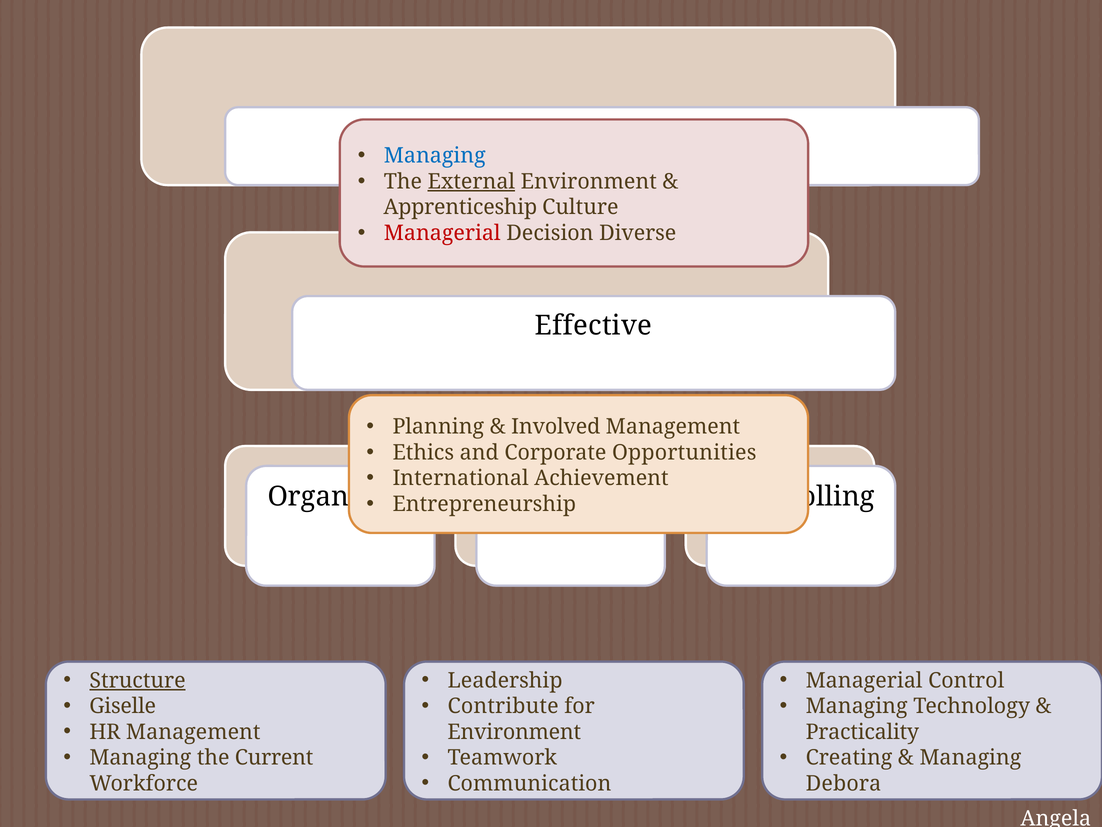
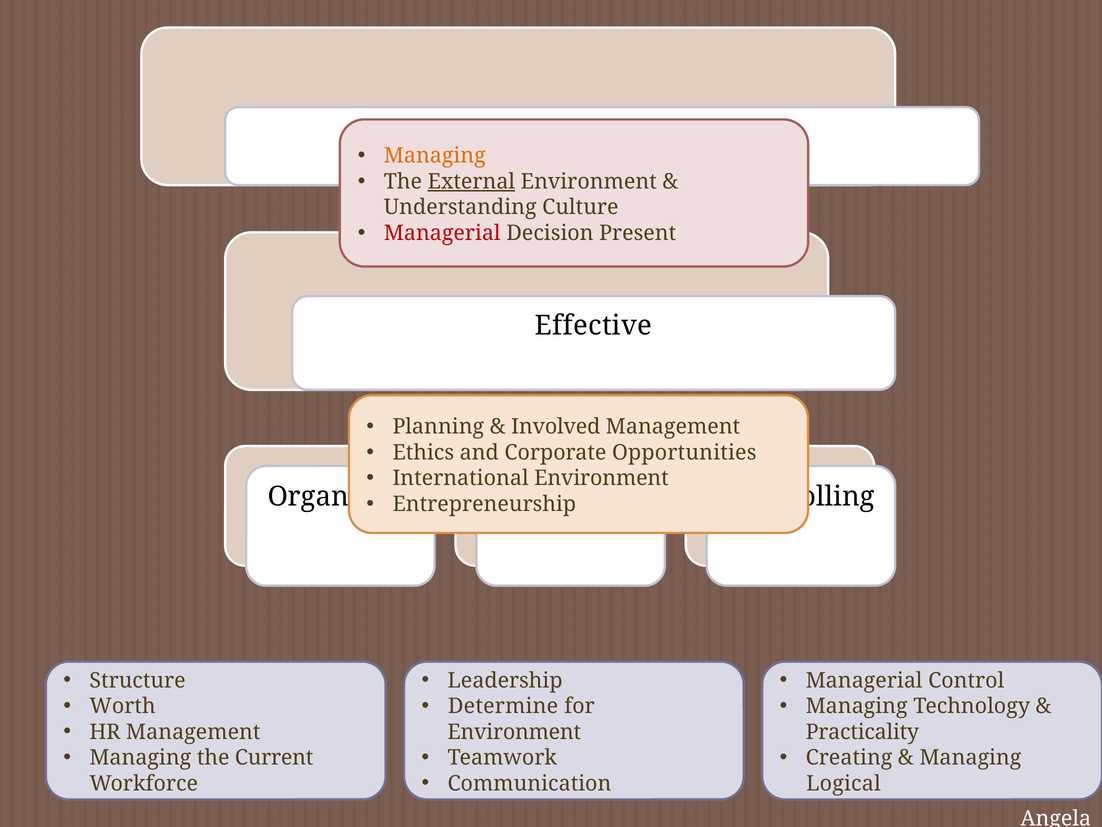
Managing at (435, 156) colour: blue -> orange
Apprenticeship: Apprenticeship -> Understanding
Diverse: Diverse -> Present
International Achievement: Achievement -> Environment
Structure underline: present -> none
Giselle: Giselle -> Worth
Contribute: Contribute -> Determine
Debora: Debora -> Logical
